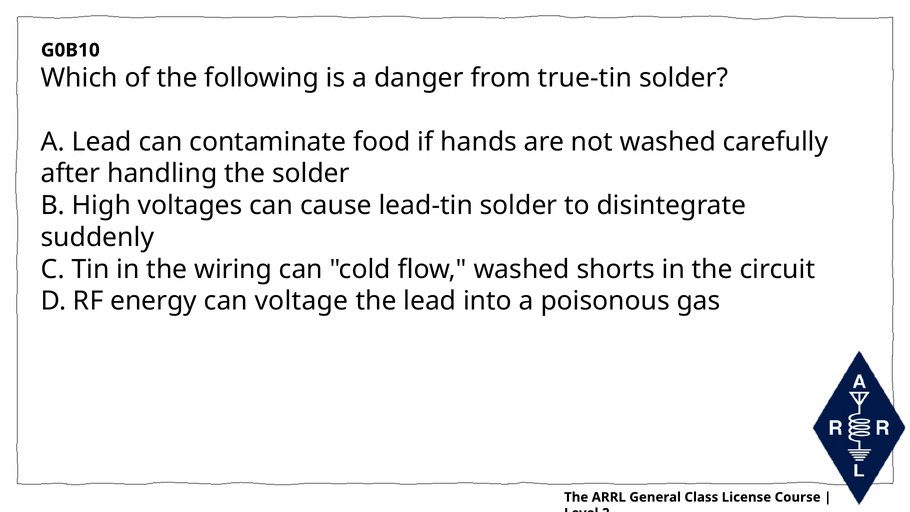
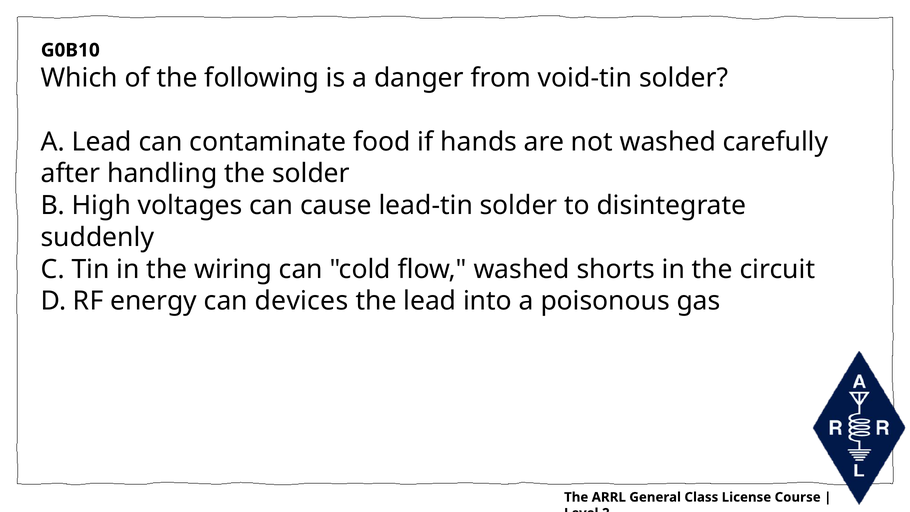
true-tin: true-tin -> void-tin
voltage: voltage -> devices
